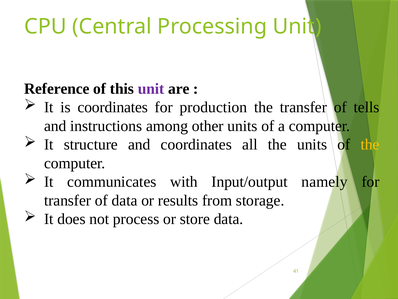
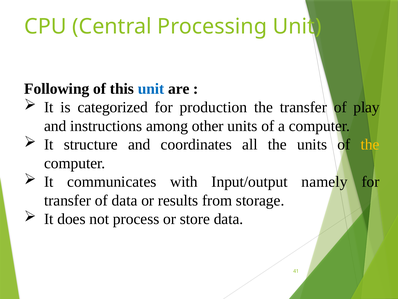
Reference: Reference -> Following
unit at (151, 89) colour: purple -> blue
is coordinates: coordinates -> categorized
tells: tells -> play
